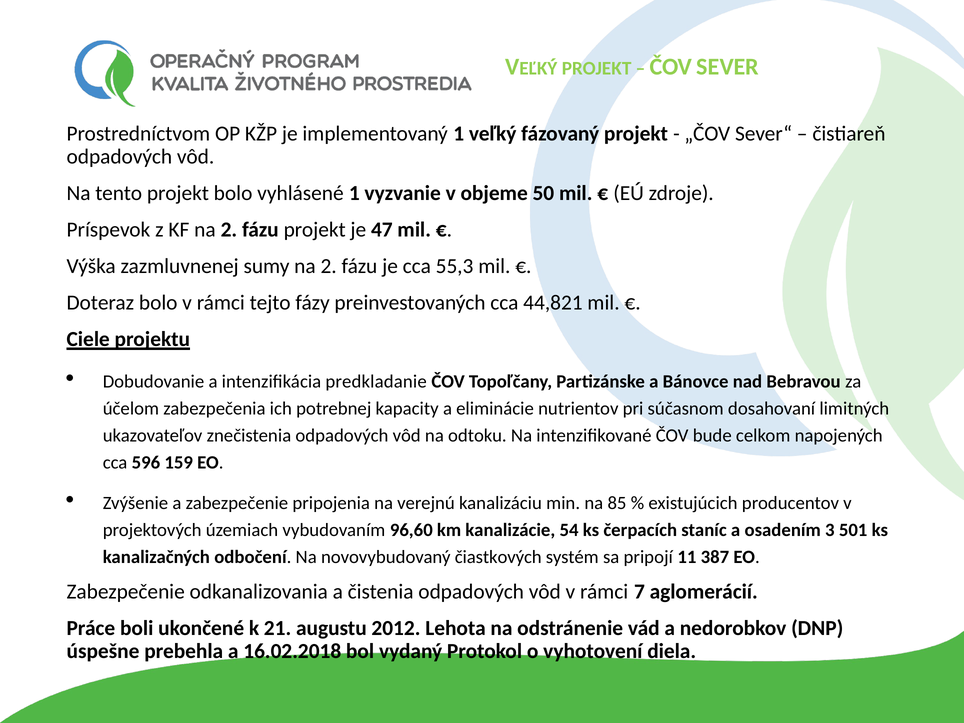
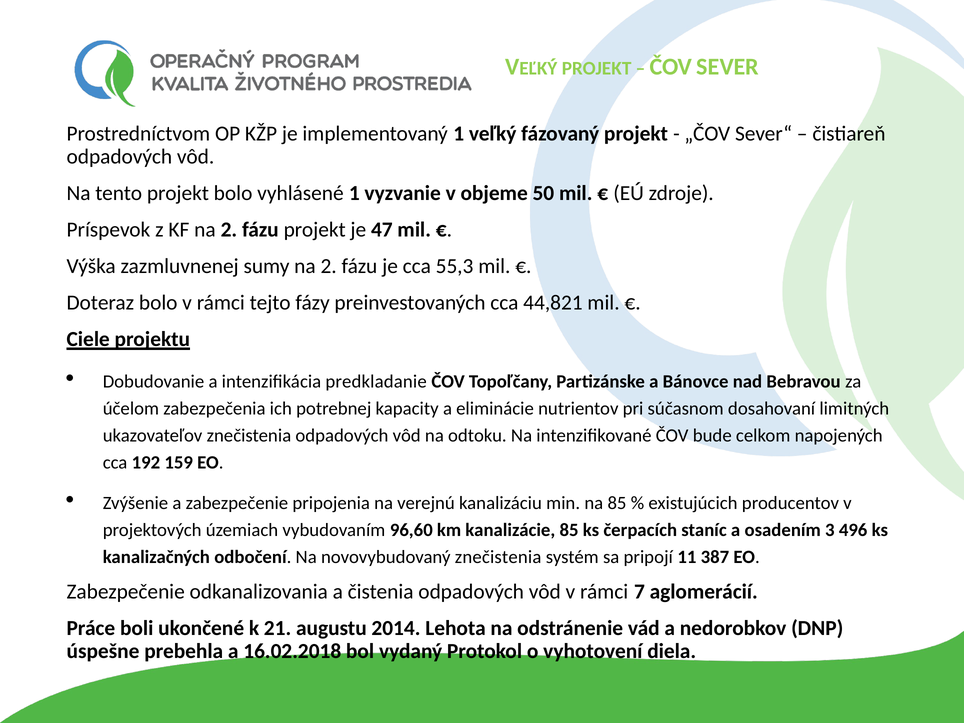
596: 596 -> 192
kanalizácie 54: 54 -> 85
501: 501 -> 496
novovybudovaný čiastkových: čiastkových -> znečistenia
2012: 2012 -> 2014
